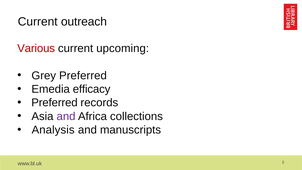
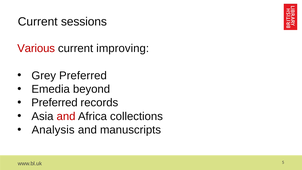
outreach: outreach -> sessions
upcoming: upcoming -> improving
efficacy: efficacy -> beyond
and at (66, 116) colour: purple -> red
